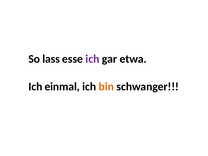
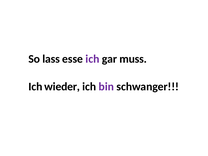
etwa: etwa -> muss
einmal: einmal -> wieder
bin colour: orange -> purple
